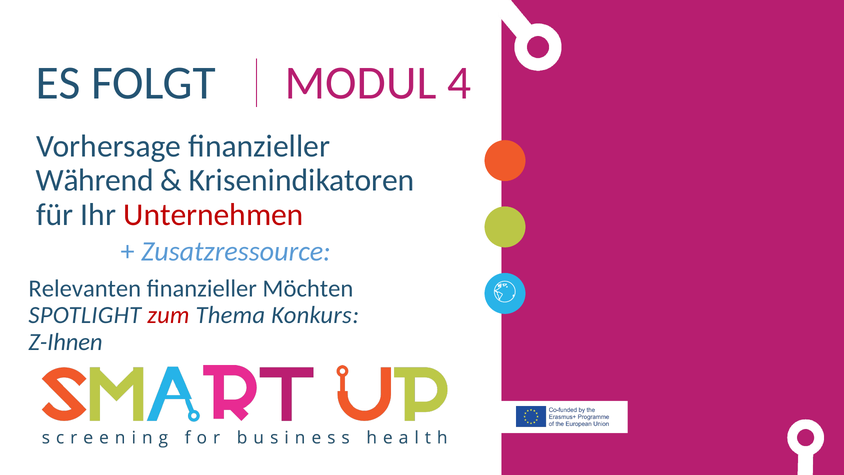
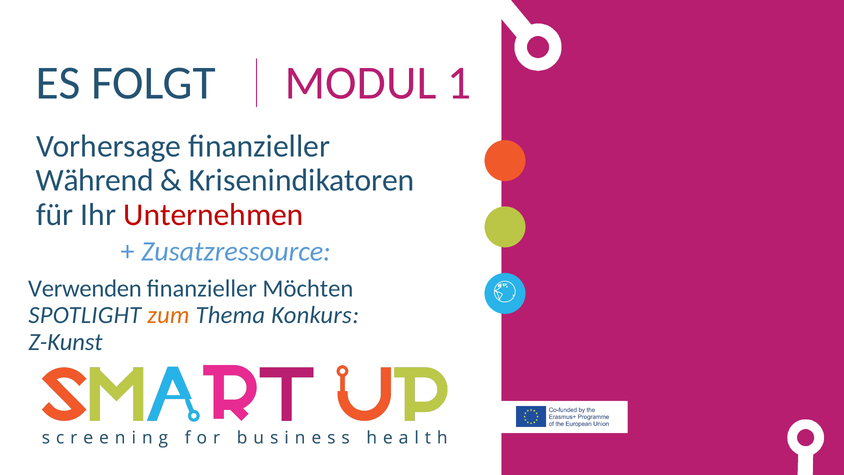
4: 4 -> 1
Relevanten: Relevanten -> Verwenden
zum colour: red -> orange
Z-Ihnen: Z-Ihnen -> Z-Kunst
